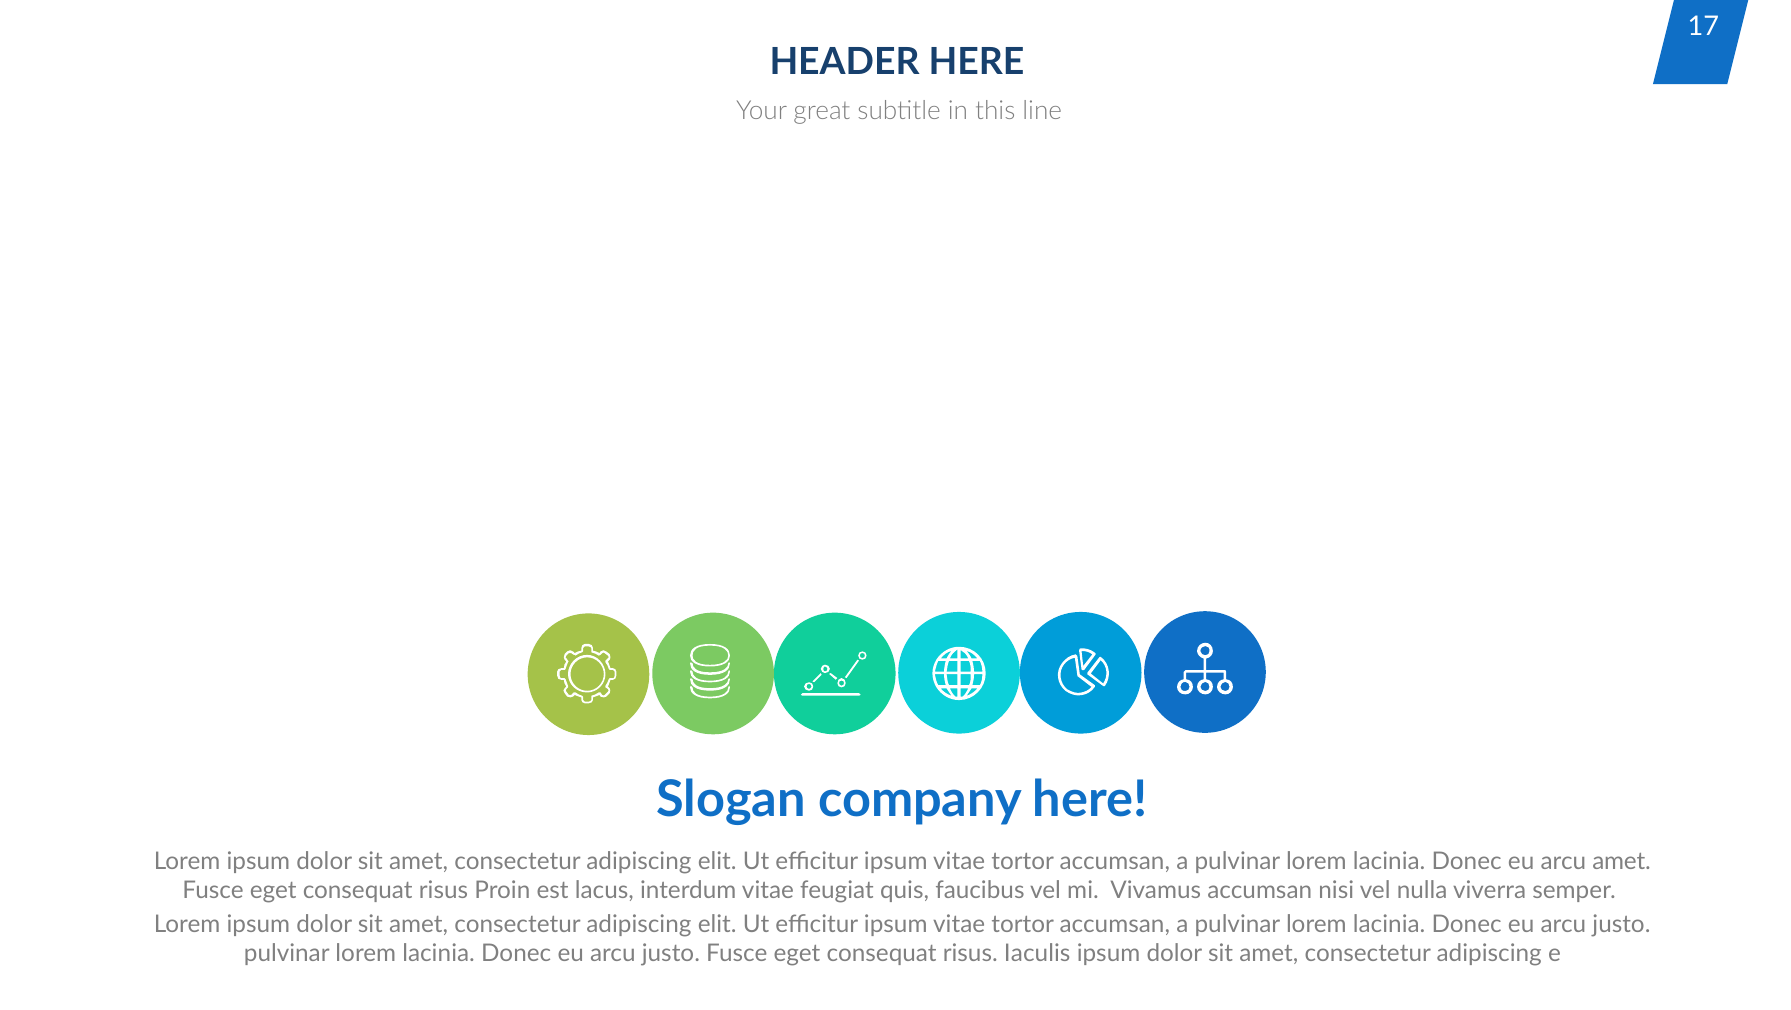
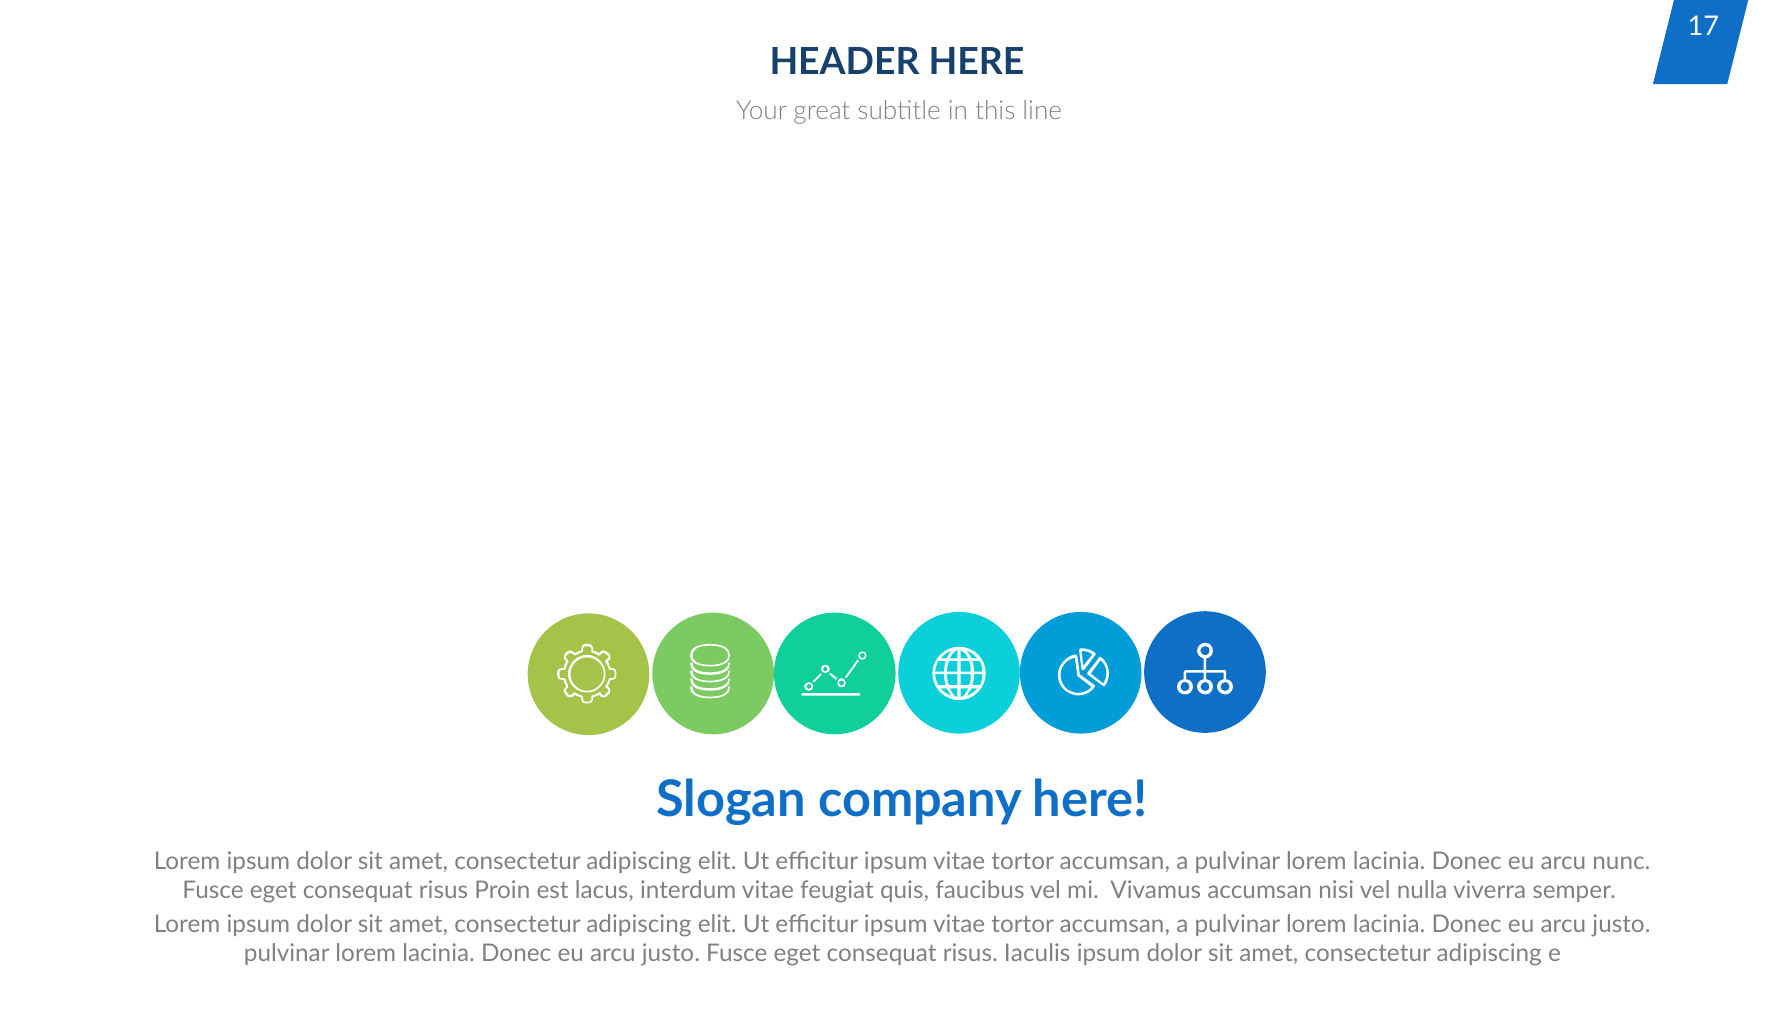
arcu amet: amet -> nunc
